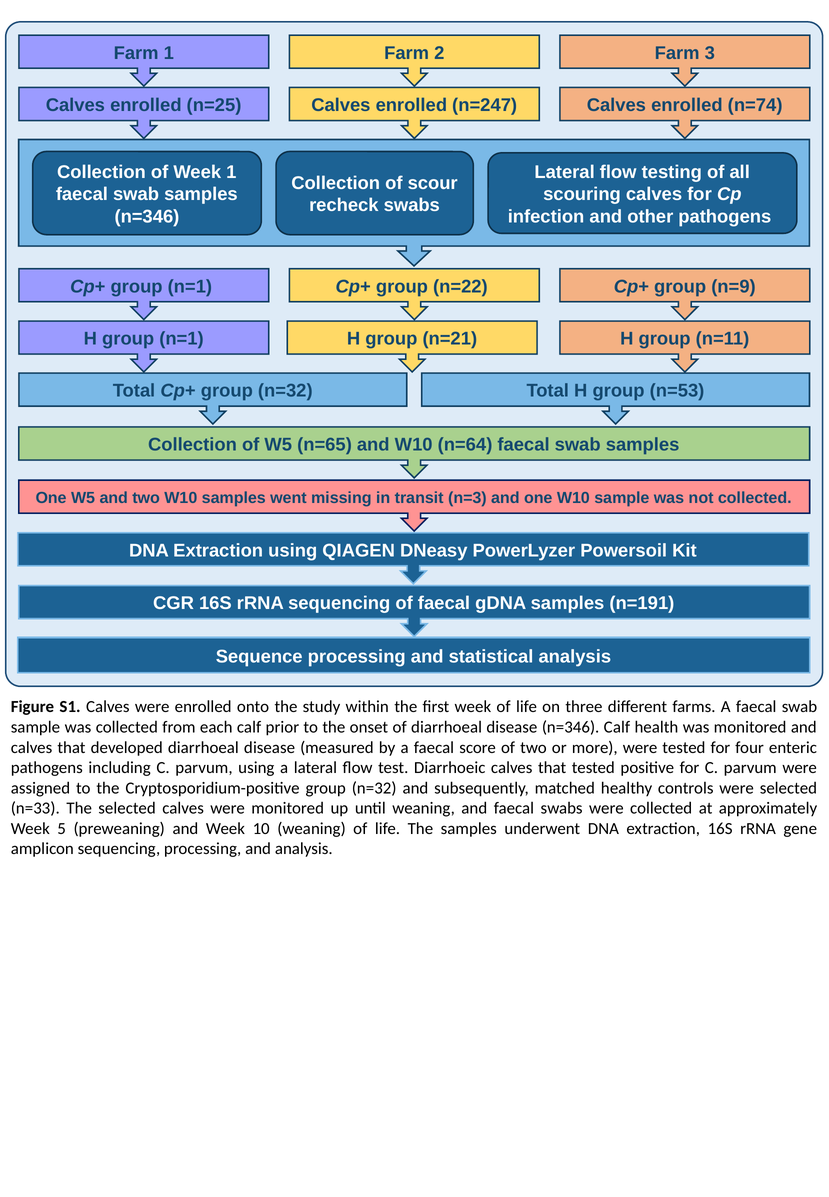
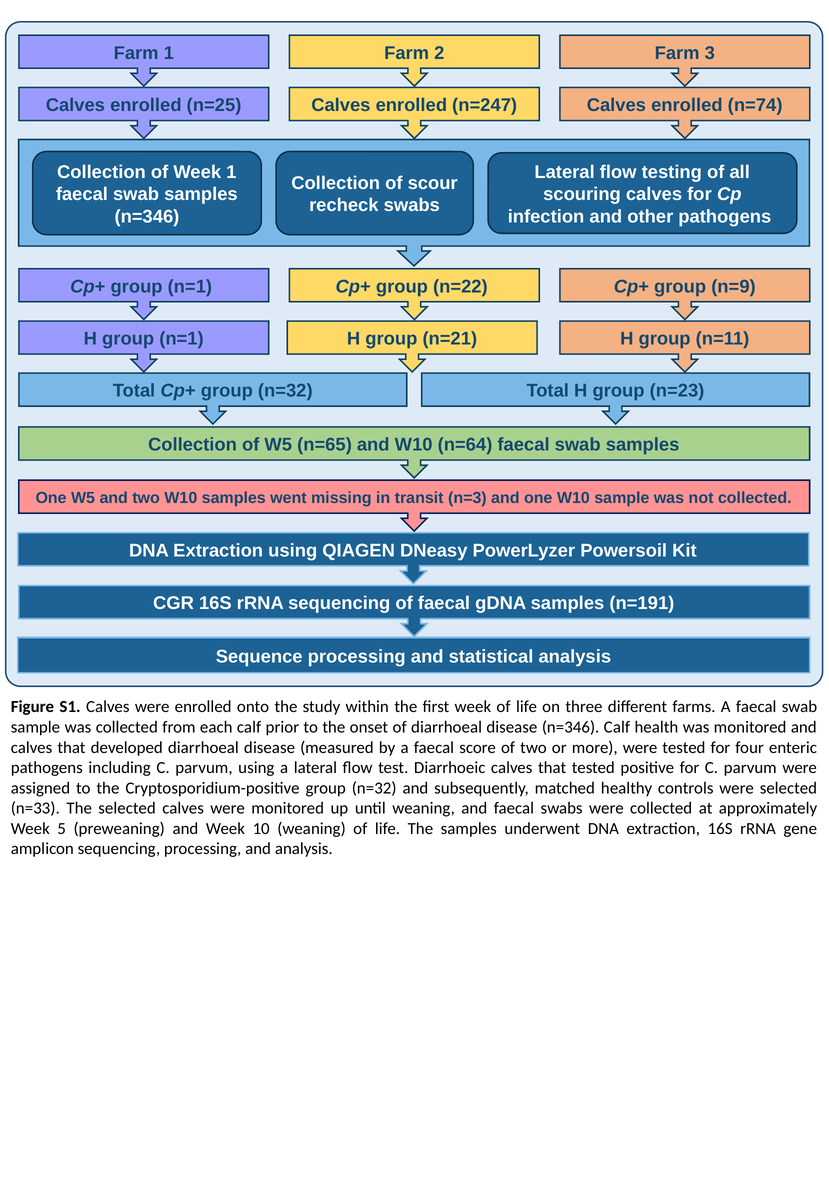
n=53: n=53 -> n=23
